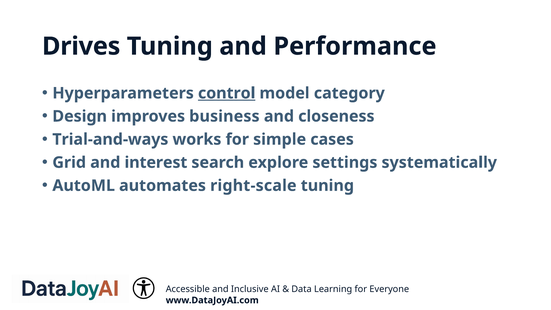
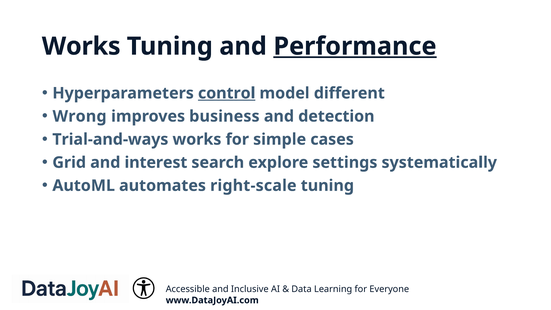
Drives at (81, 46): Drives -> Works
Performance underline: none -> present
category: category -> different
Design: Design -> Wrong
closeness: closeness -> detection
